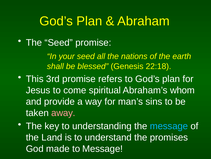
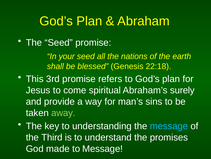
whom: whom -> surely
away colour: pink -> light green
Land: Land -> Third
